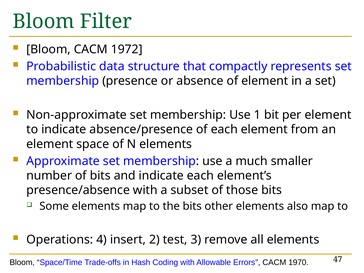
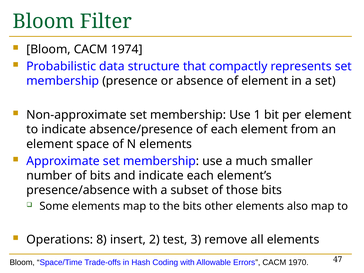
1972: 1972 -> 1974
4: 4 -> 8
